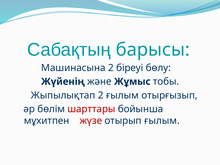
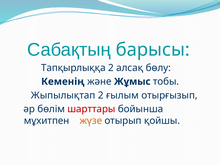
Машинасына: Машинасына -> Тапқырлыққа
біреуі: біреуі -> алсақ
Жүйенің: Жүйенің -> Кеменің
жүзе colour: red -> orange
отырып ғылым: ғылым -> қойшы
